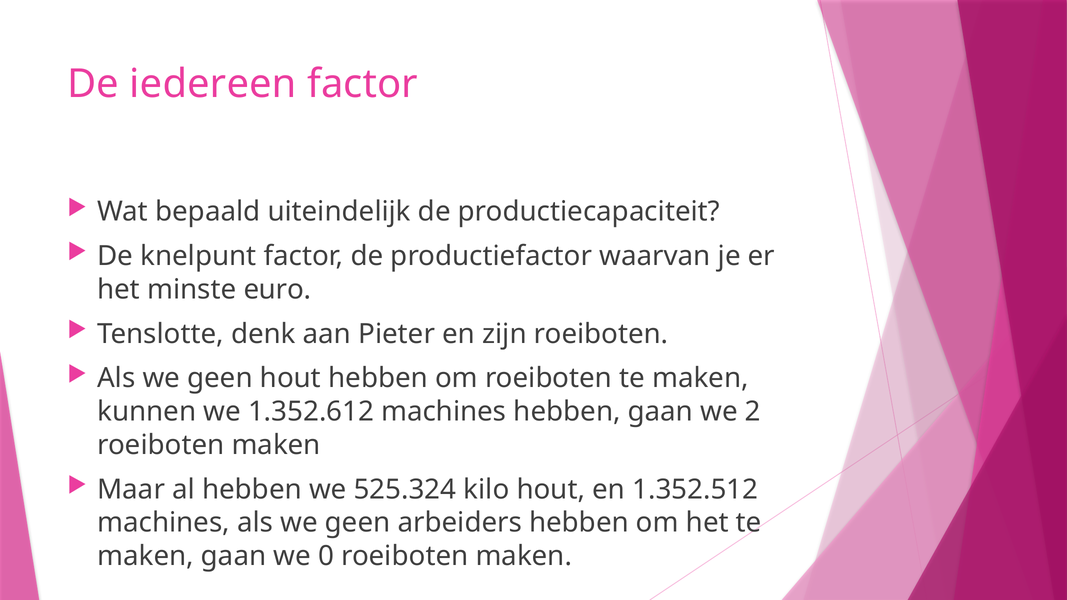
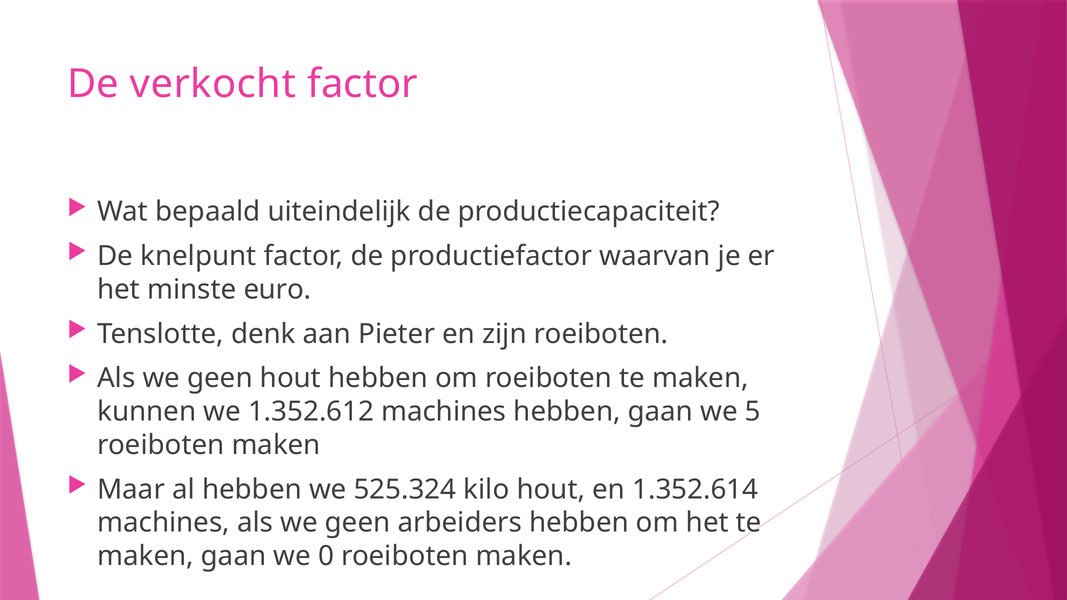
iedereen: iedereen -> verkocht
2: 2 -> 5
1.352.512: 1.352.512 -> 1.352.614
